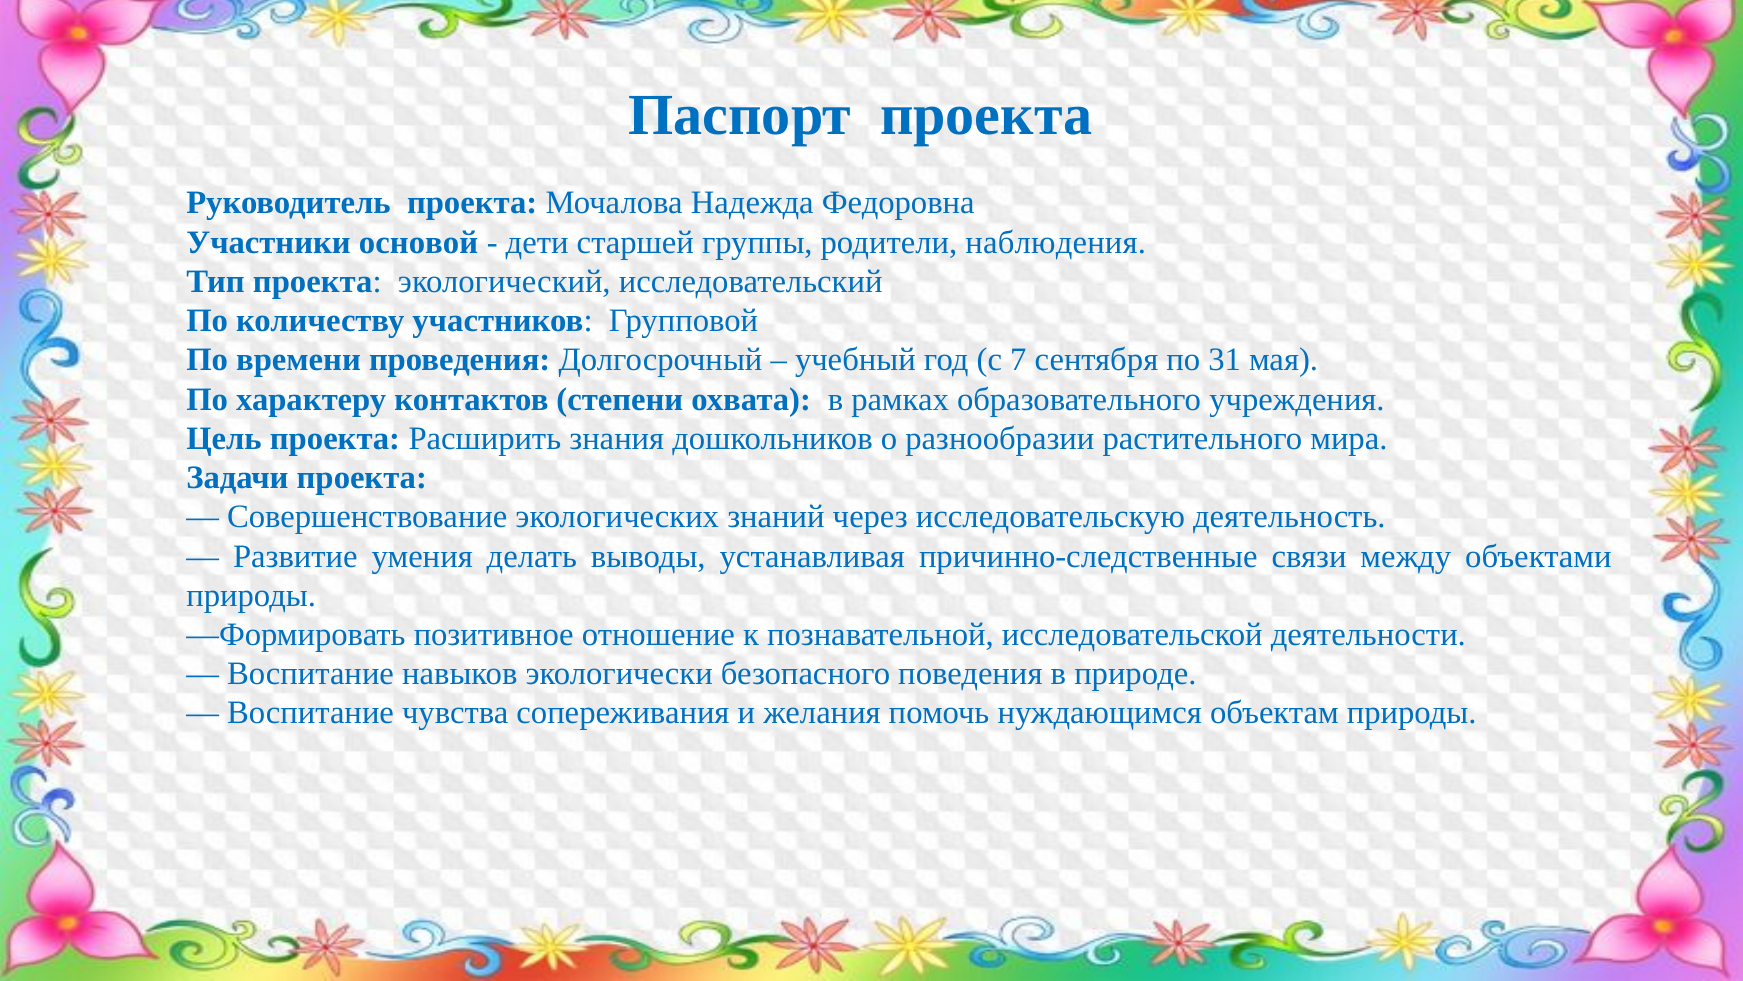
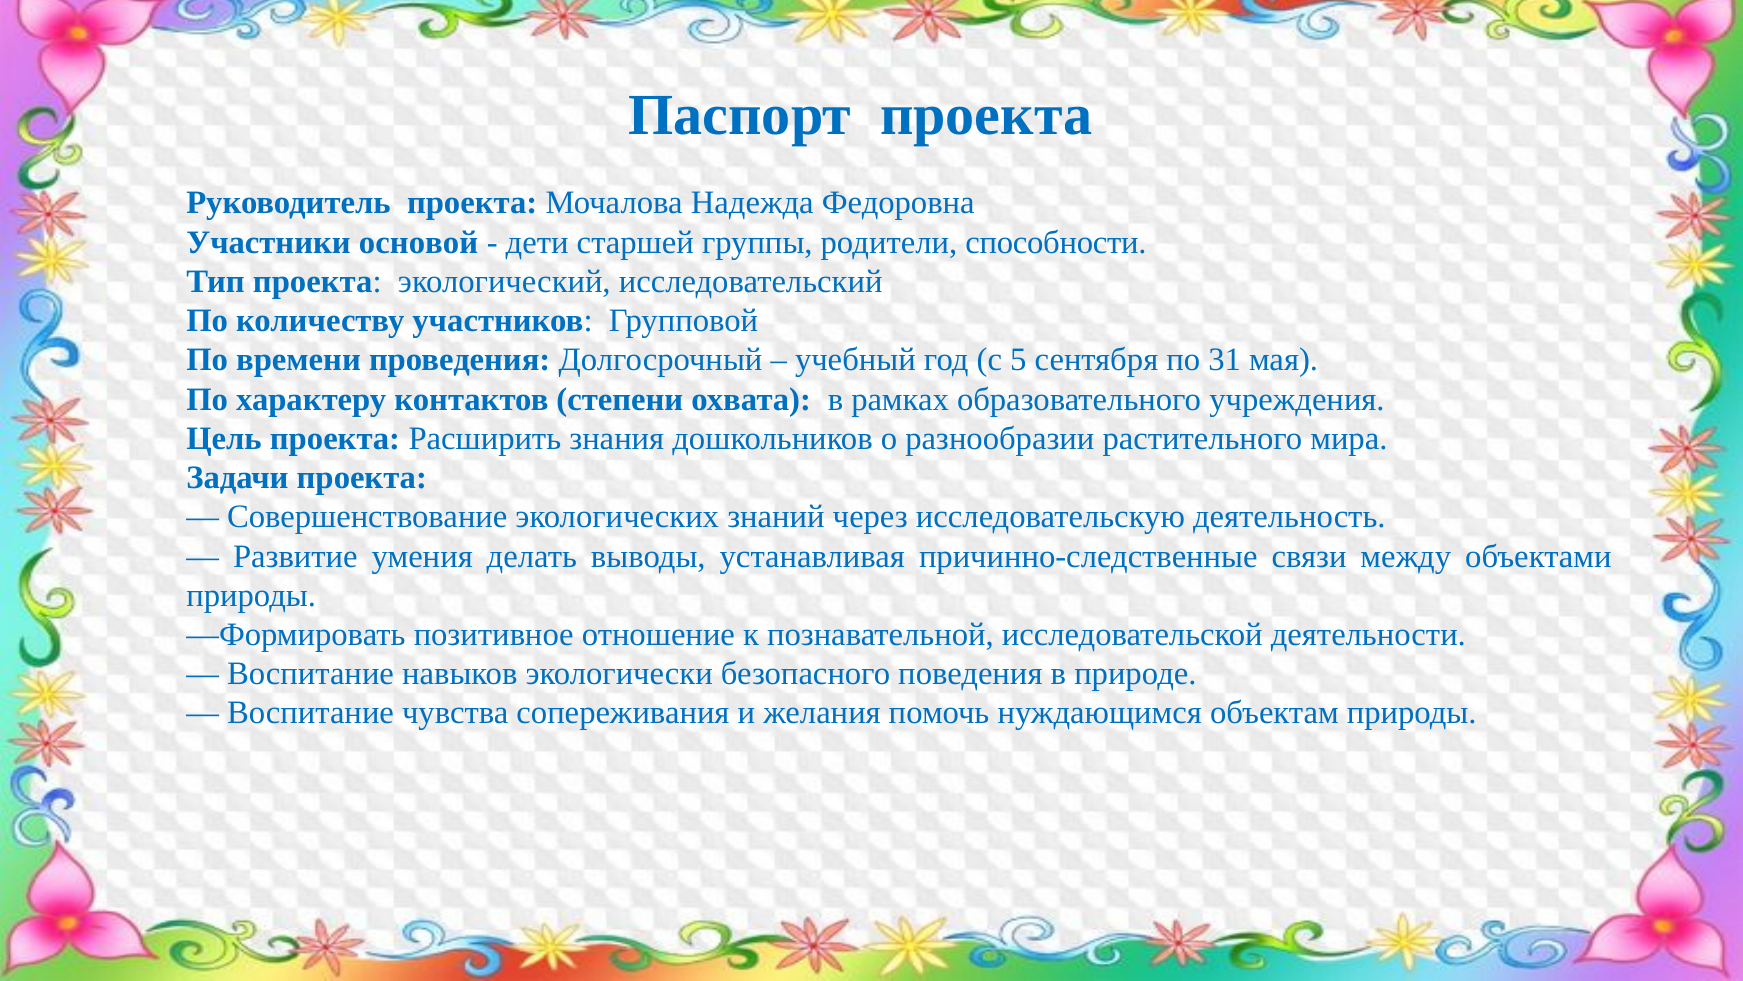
наблюдения: наблюдения -> способности
7: 7 -> 5
